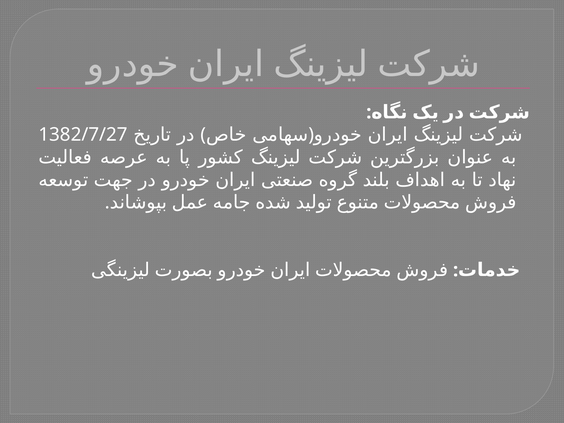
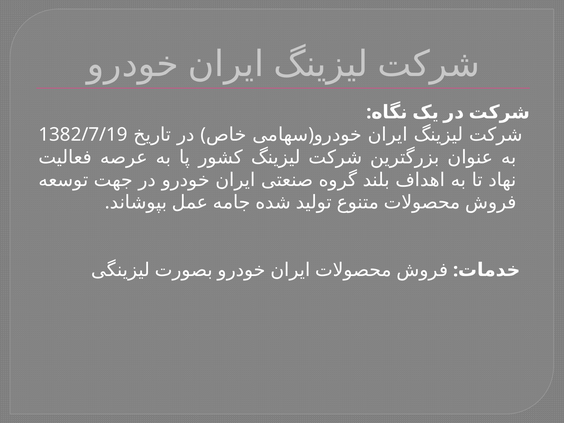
1382/7/27: 1382/7/27 -> 1382/7/19
